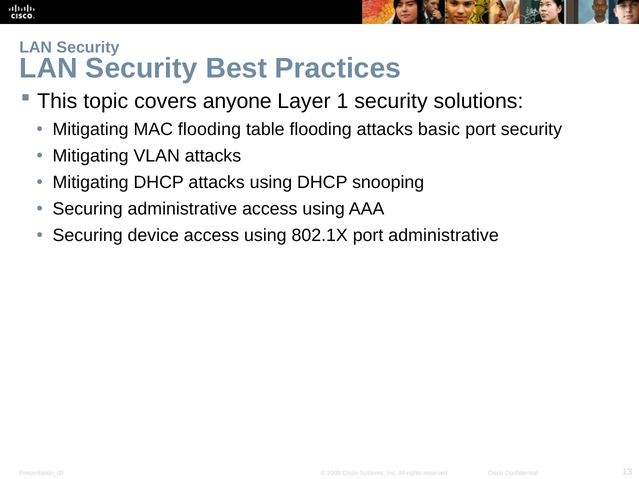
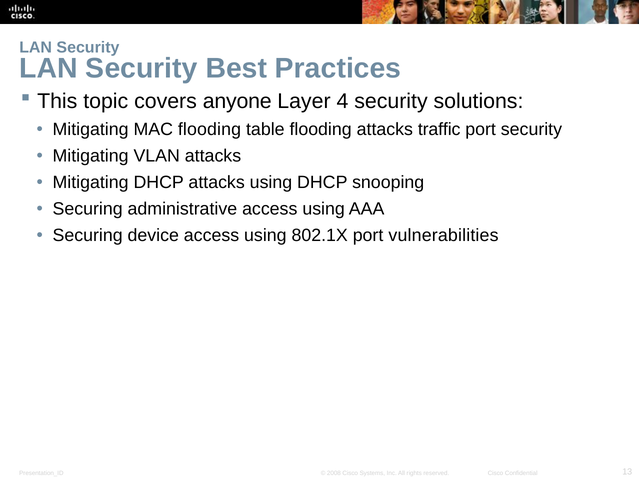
1: 1 -> 4
basic: basic -> traffic
port administrative: administrative -> vulnerabilities
